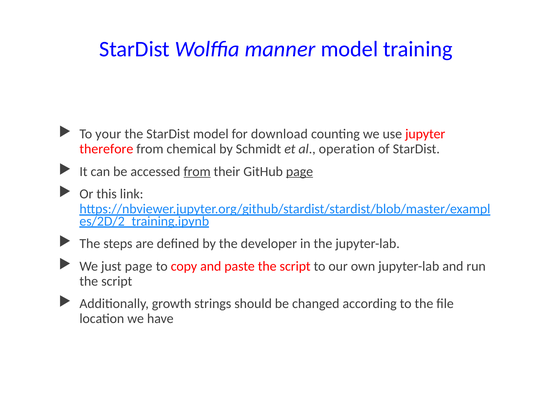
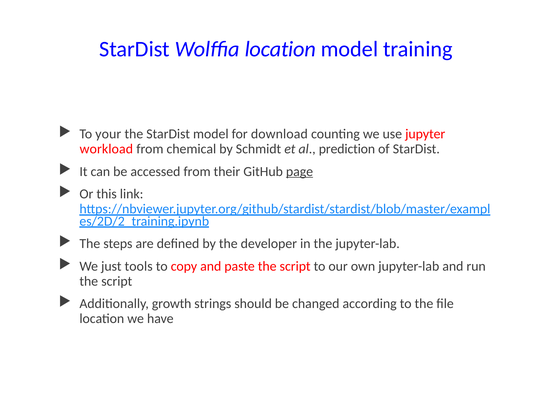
Wolffia manner: manner -> location
therefore: therefore -> workload
operation: operation -> prediction
from at (197, 171) underline: present -> none
just page: page -> tools
